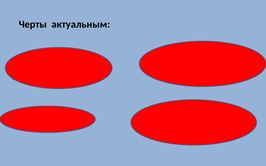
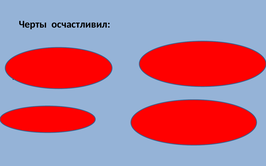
актуальным: актуальным -> осчастливил
